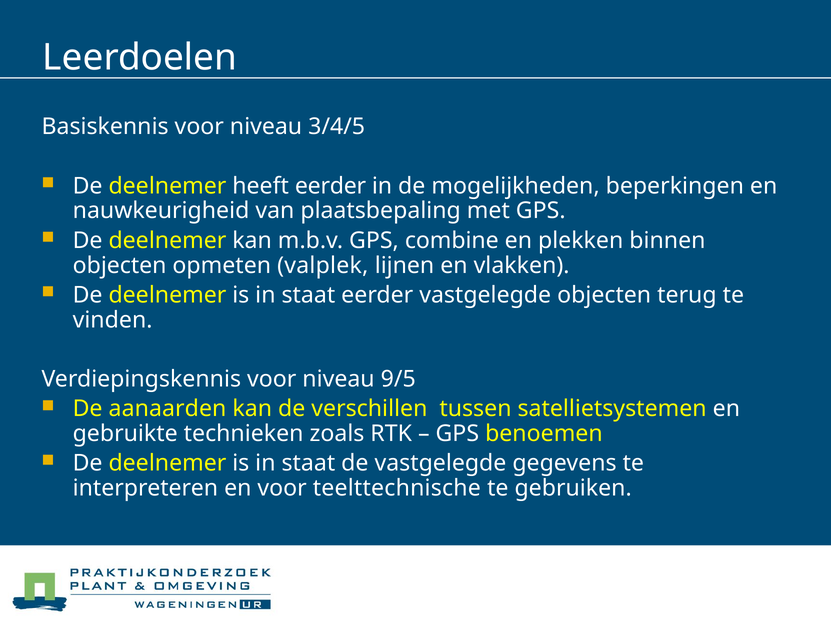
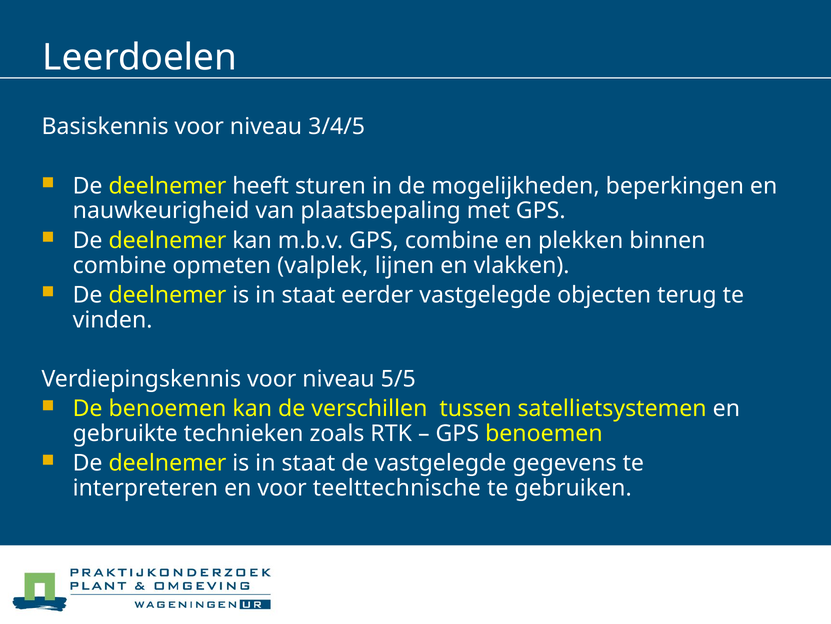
heeft eerder: eerder -> sturen
objecten at (120, 265): objecten -> combine
9/5: 9/5 -> 5/5
De aanaarden: aanaarden -> benoemen
